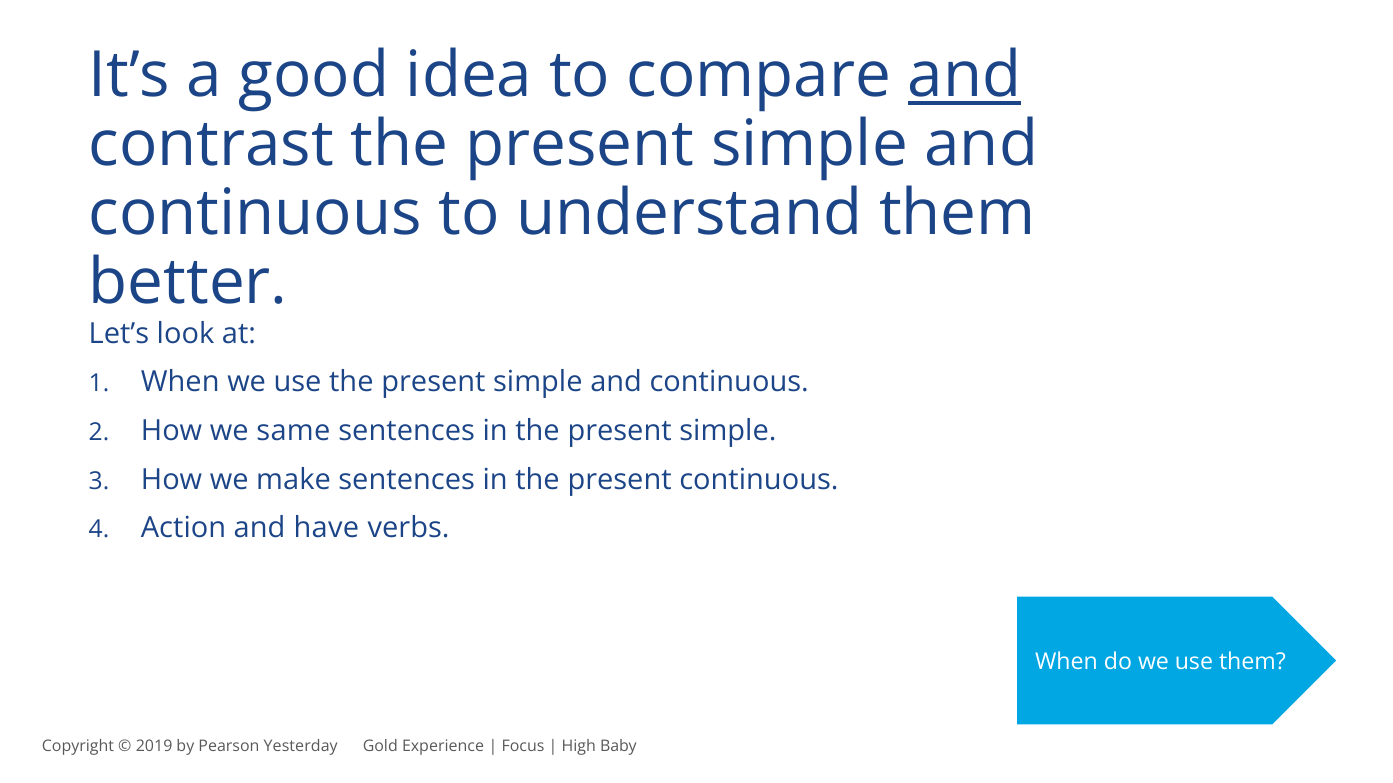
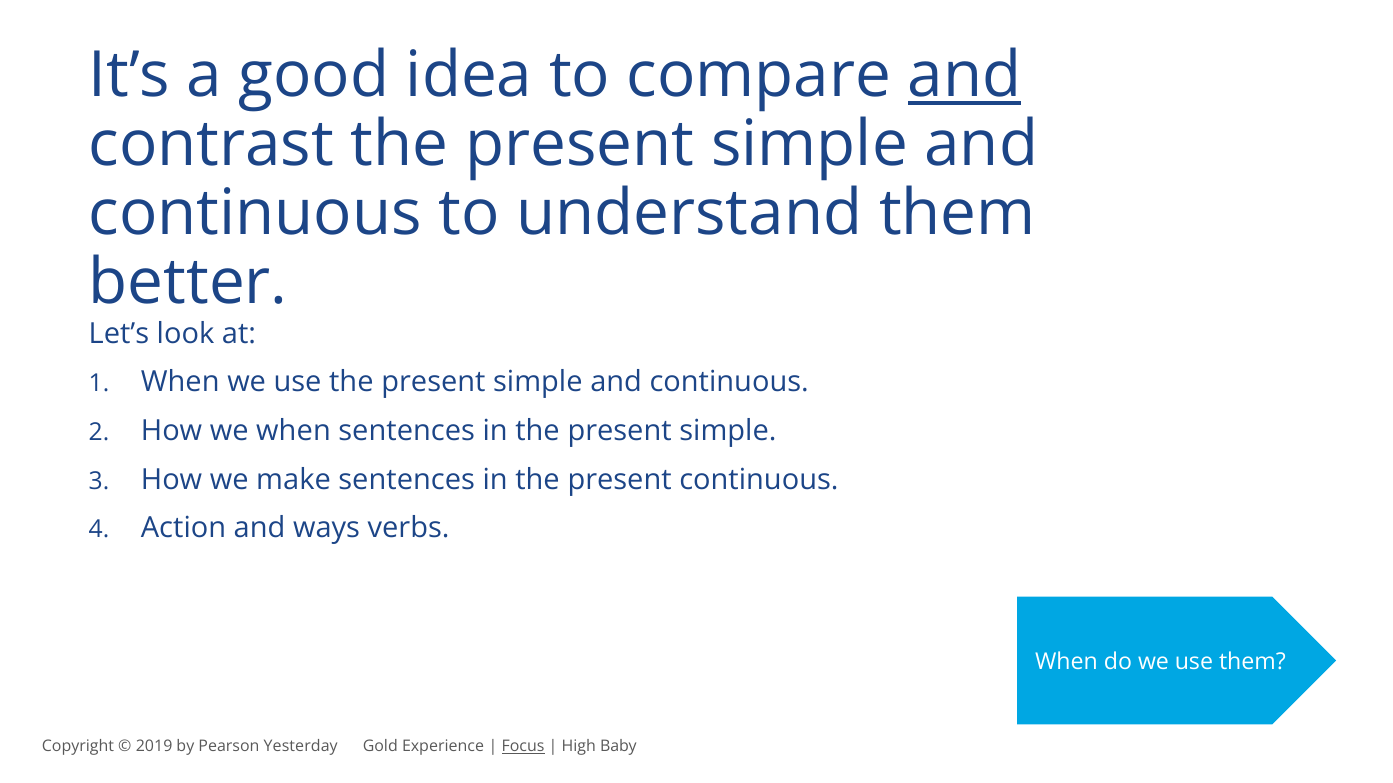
we same: same -> when
have: have -> ways
Focus underline: none -> present
